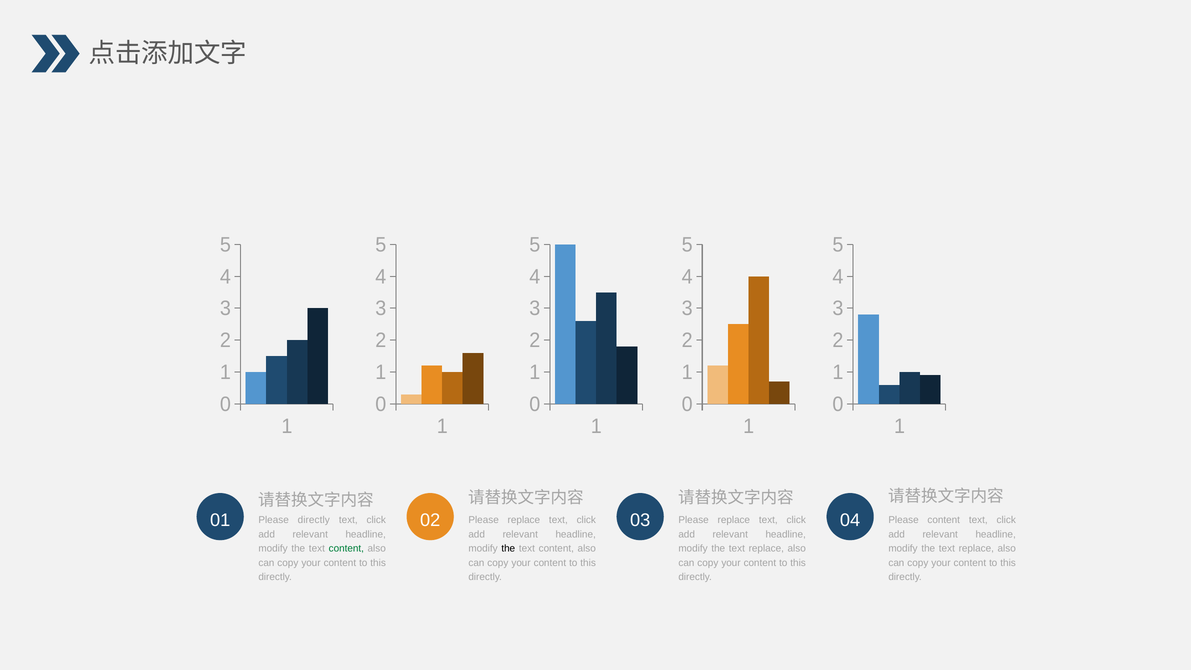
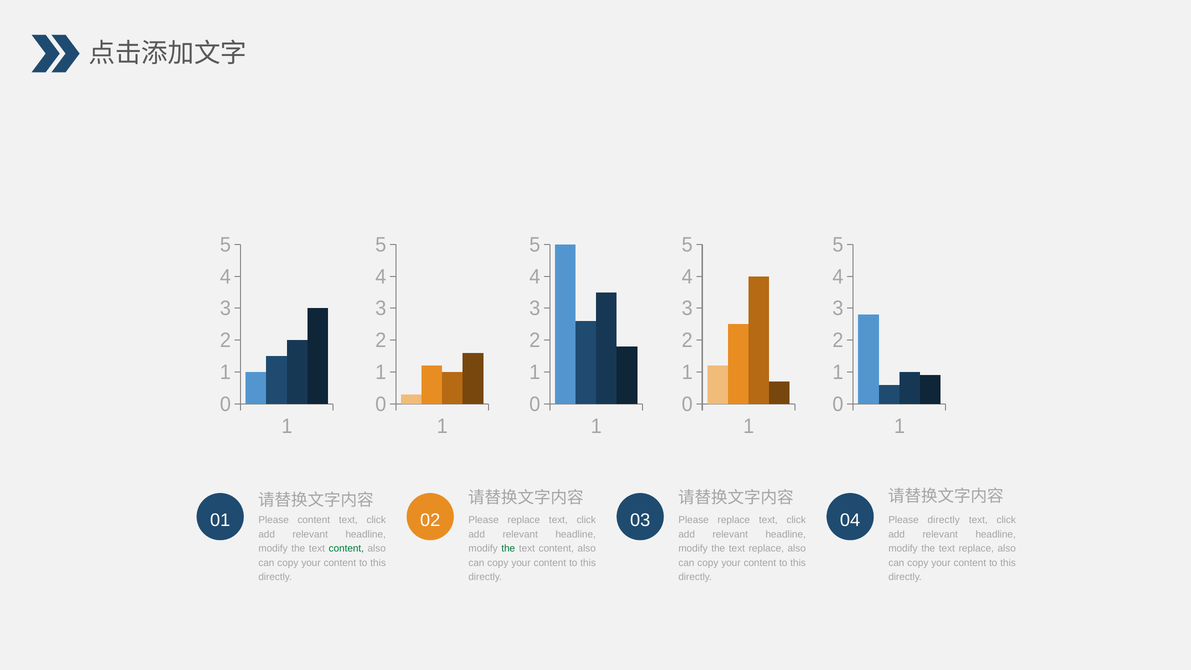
Please content: content -> directly
Please directly: directly -> content
the at (508, 548) colour: black -> green
